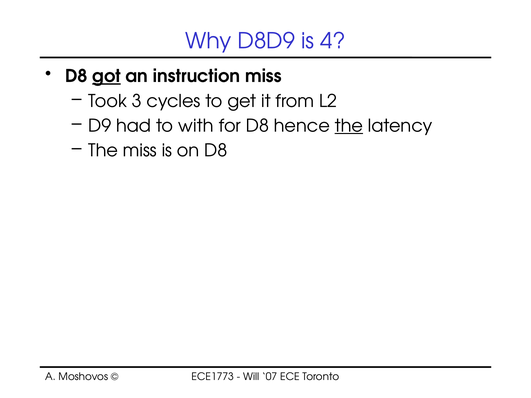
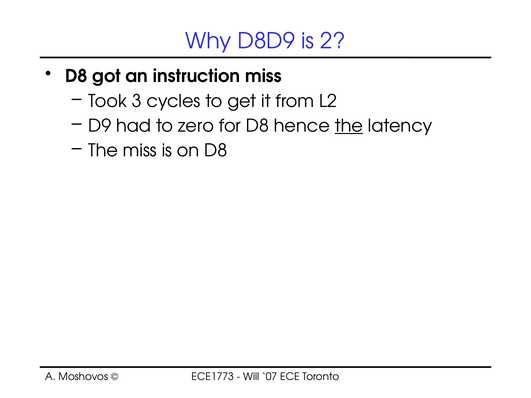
4: 4 -> 2
got underline: present -> none
with: with -> zero
